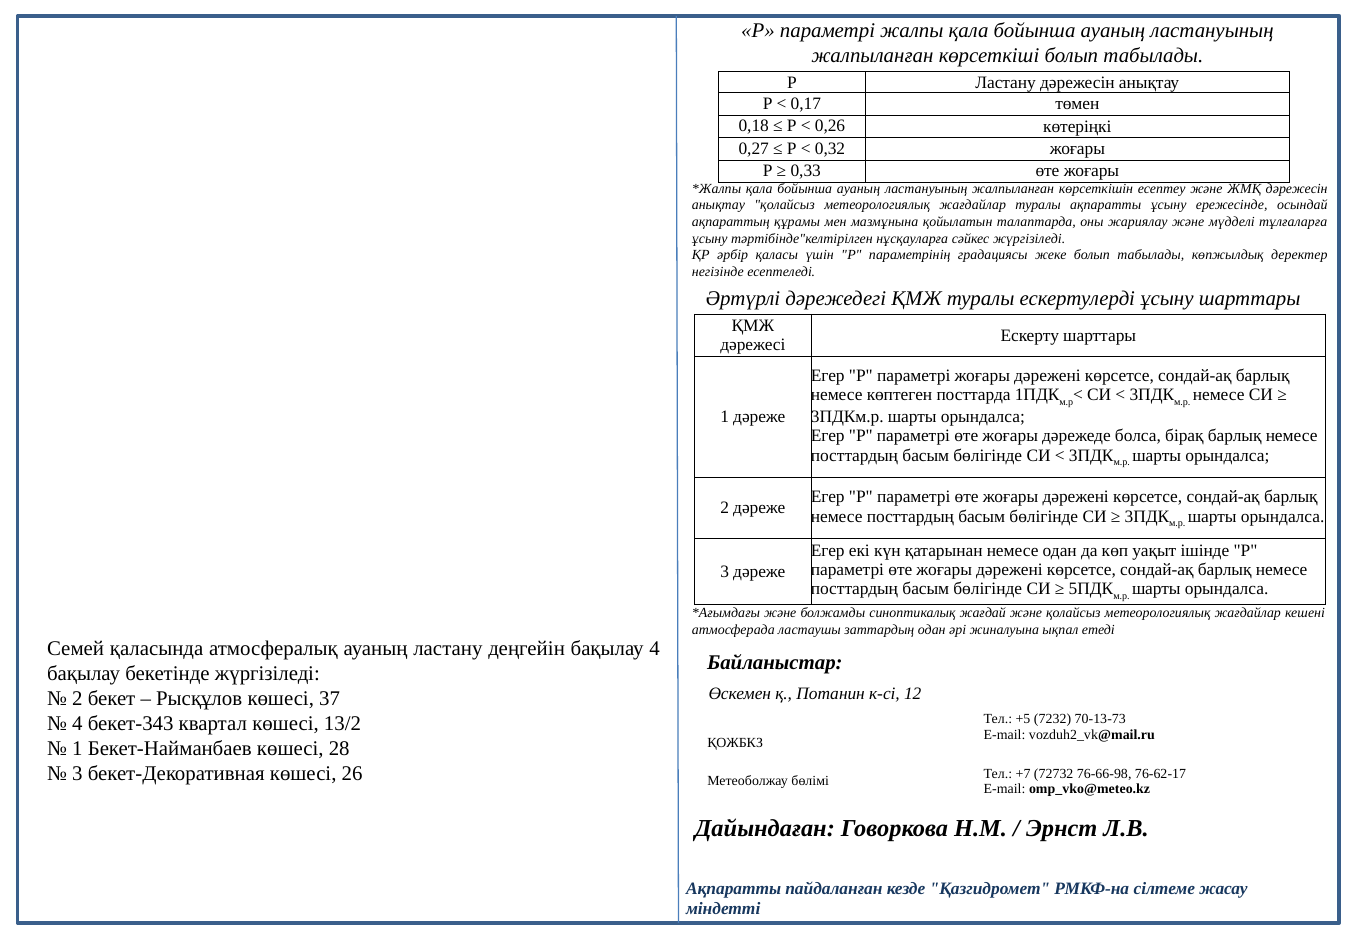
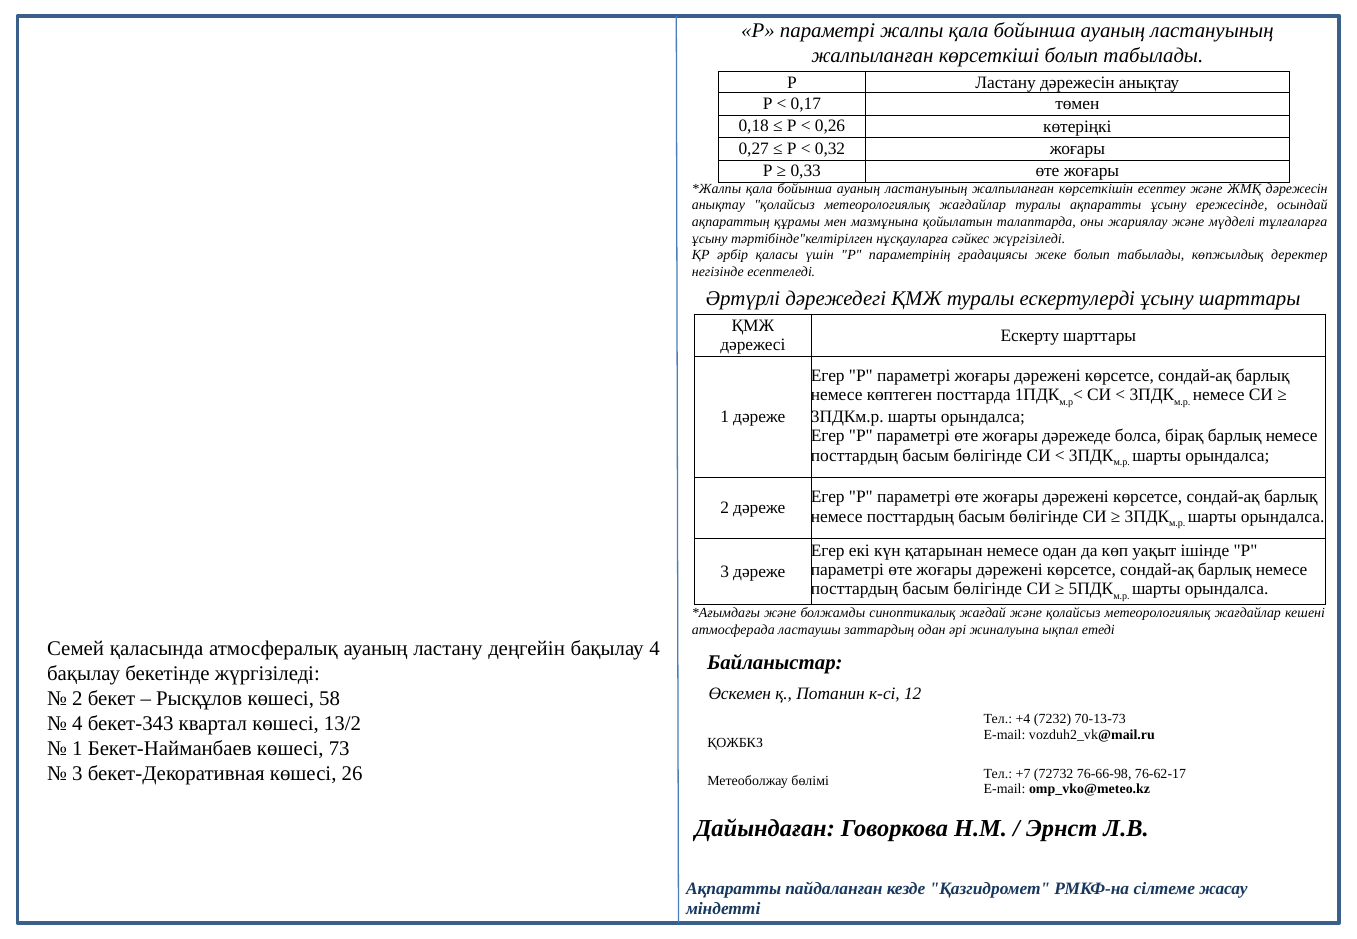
37: 37 -> 58
+5: +5 -> +4
28: 28 -> 73
